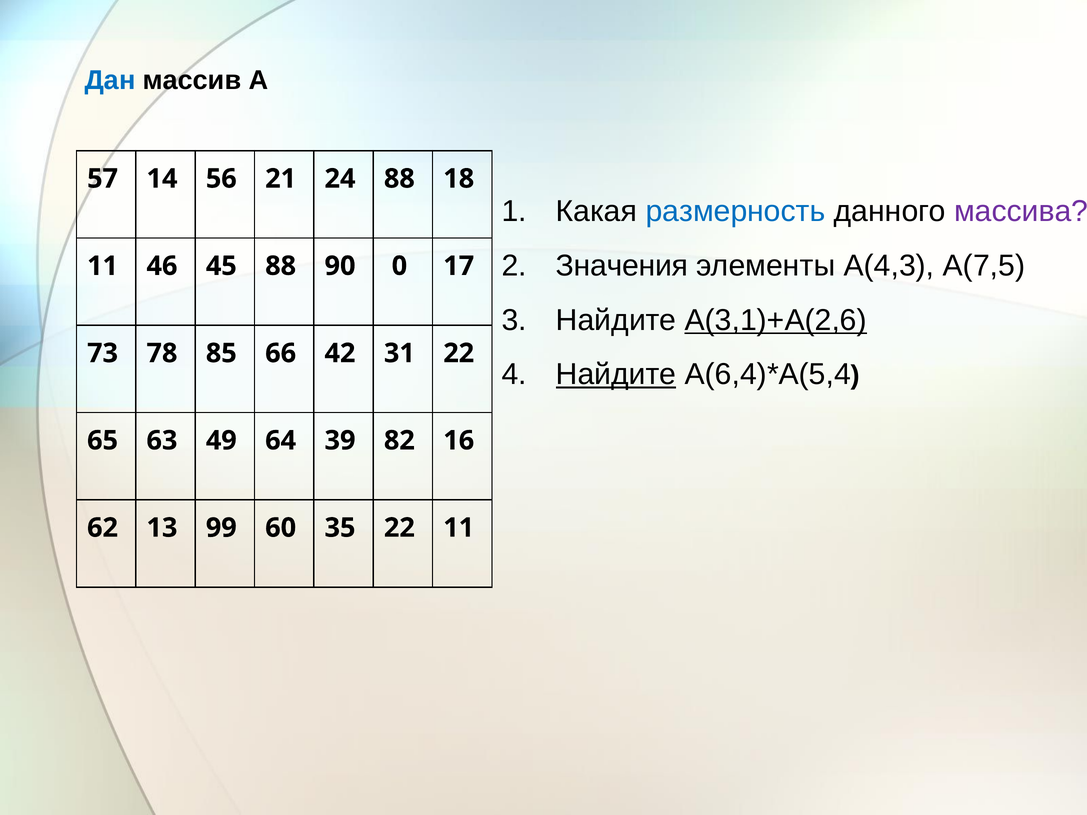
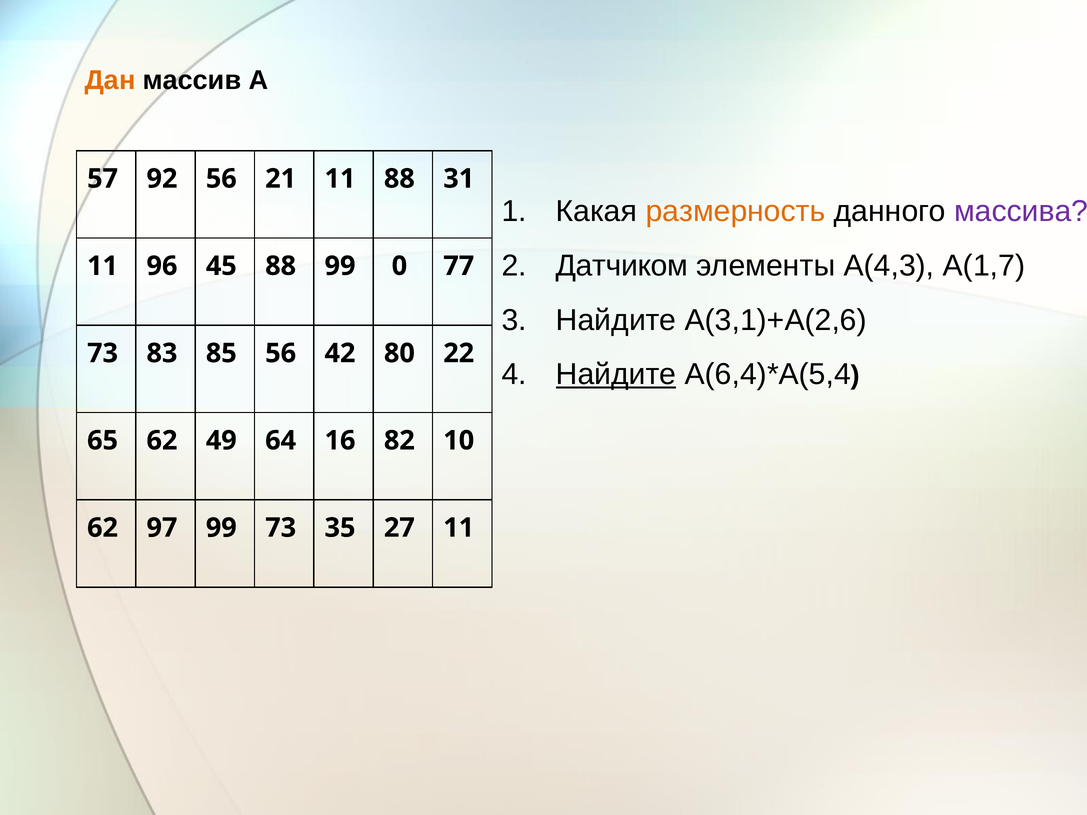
Дан colour: blue -> orange
14: 14 -> 92
21 24: 24 -> 11
18: 18 -> 31
размерность colour: blue -> orange
Значения: Значения -> Датчиком
А(7,5: А(7,5 -> А(1,7
46: 46 -> 96
88 90: 90 -> 99
17: 17 -> 77
А(3,1)+А(2,6 underline: present -> none
78: 78 -> 83
85 66: 66 -> 56
31: 31 -> 80
65 63: 63 -> 62
39: 39 -> 16
16: 16 -> 10
13: 13 -> 97
99 60: 60 -> 73
35 22: 22 -> 27
